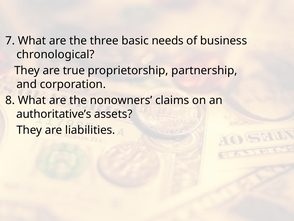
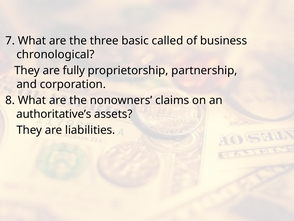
needs: needs -> called
true: true -> fully
